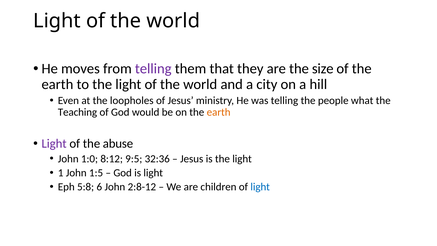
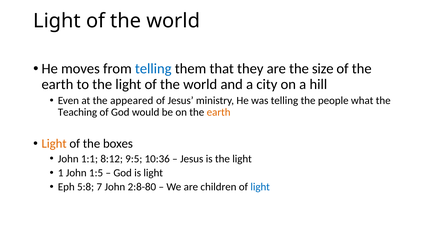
telling at (153, 69) colour: purple -> blue
loopholes: loopholes -> appeared
Light at (54, 144) colour: purple -> orange
abuse: abuse -> boxes
1:0: 1:0 -> 1:1
32:36: 32:36 -> 10:36
6: 6 -> 7
2:8-12: 2:8-12 -> 2:8-80
